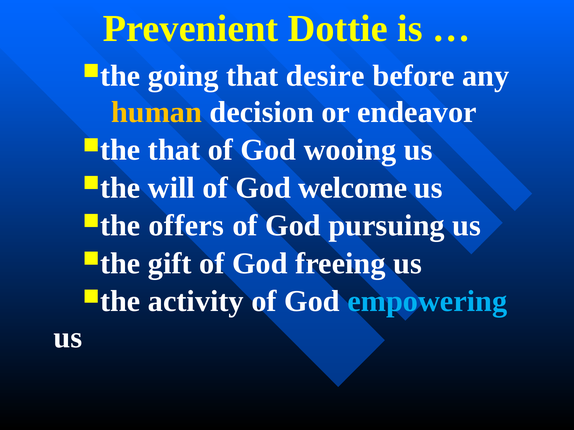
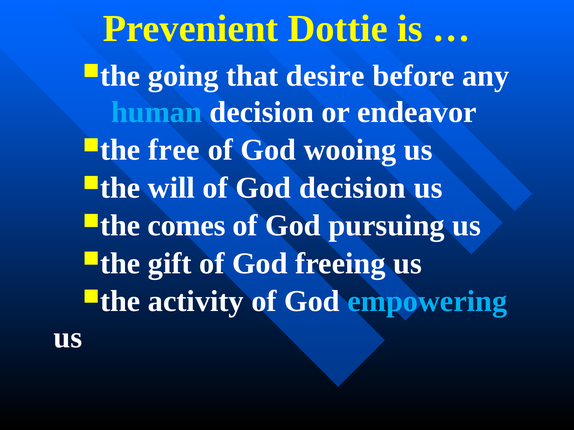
human colour: yellow -> light blue
that at (174, 150): that -> free
God welcome: welcome -> decision
offers: offers -> comes
